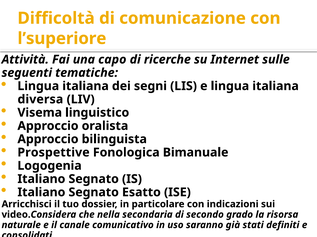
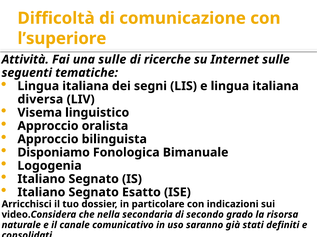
una capo: capo -> sulle
Prospettive: Prospettive -> Disponiamo
